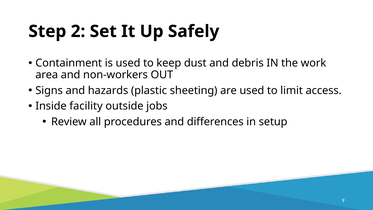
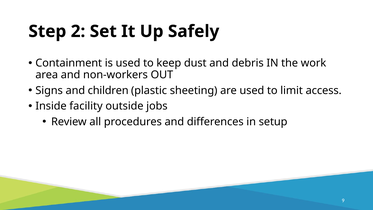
hazards: hazards -> children
